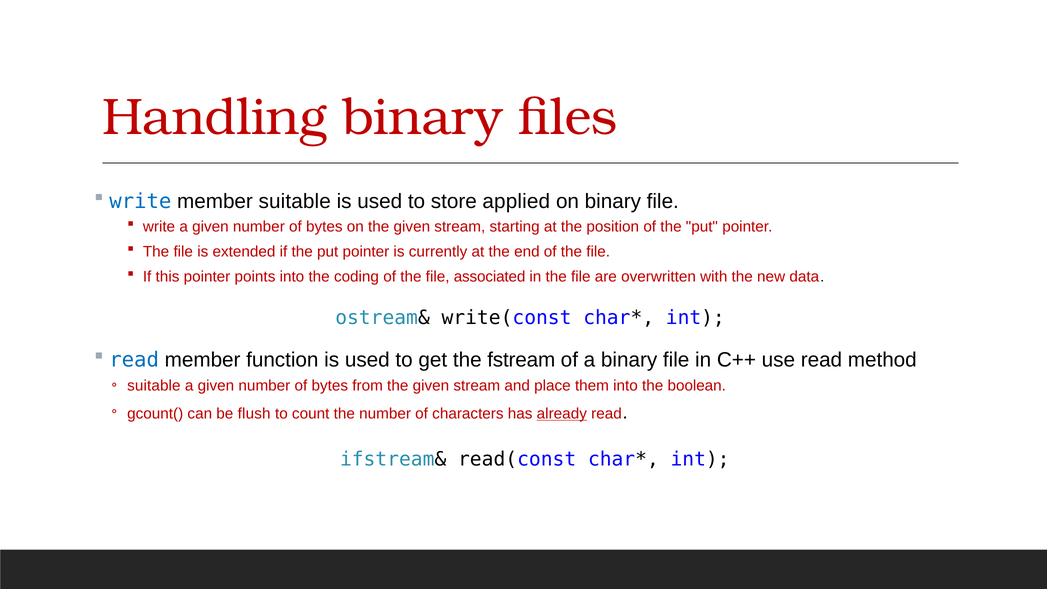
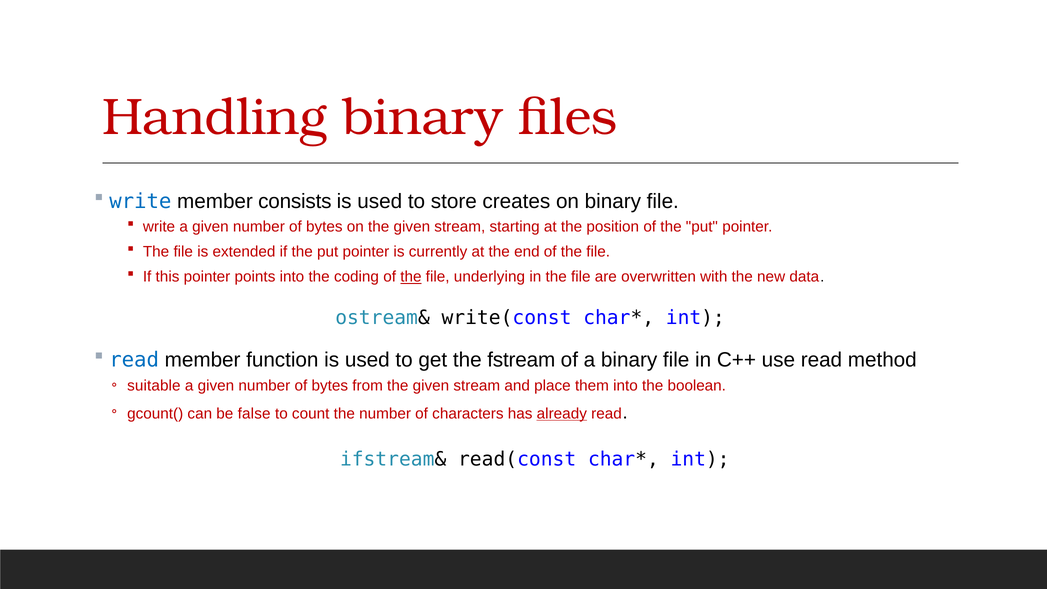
member suitable: suitable -> consists
applied: applied -> creates
the at (411, 277) underline: none -> present
associated: associated -> underlying
flush: flush -> false
